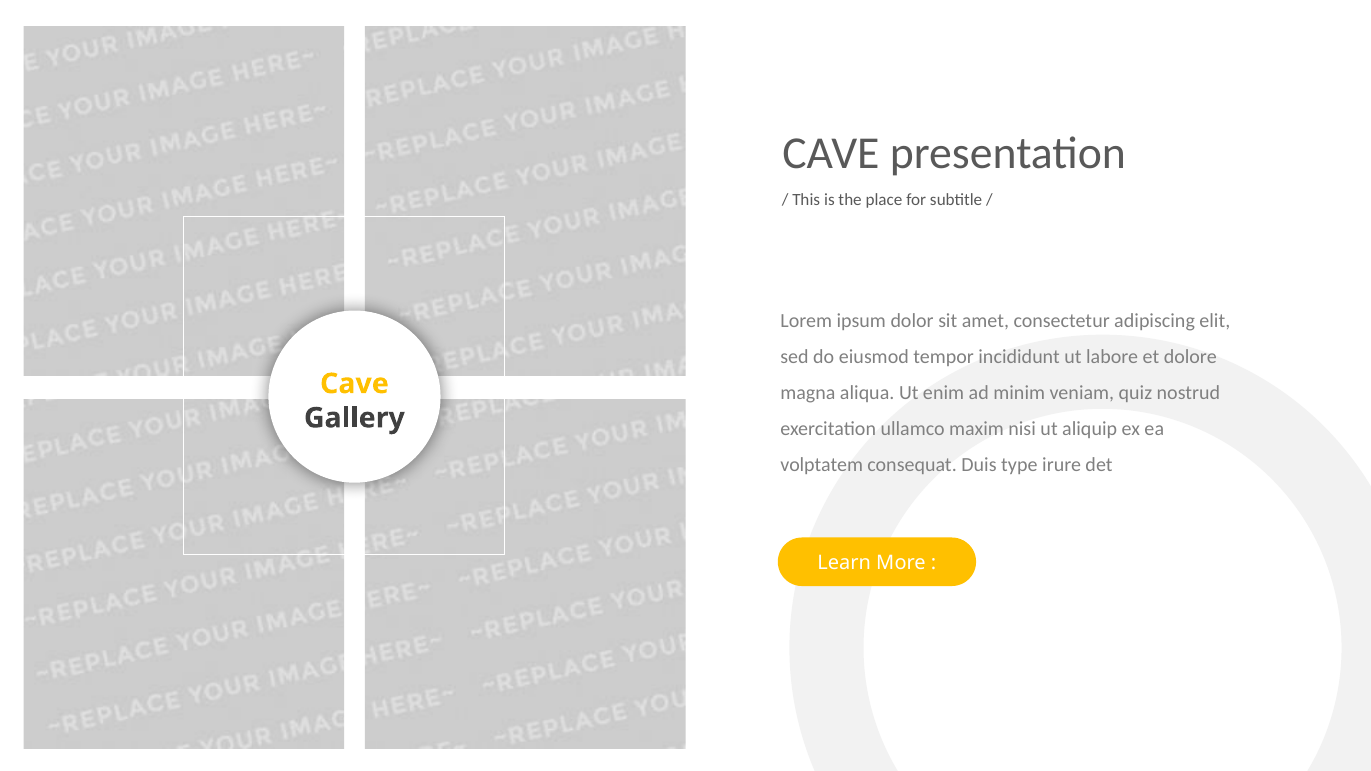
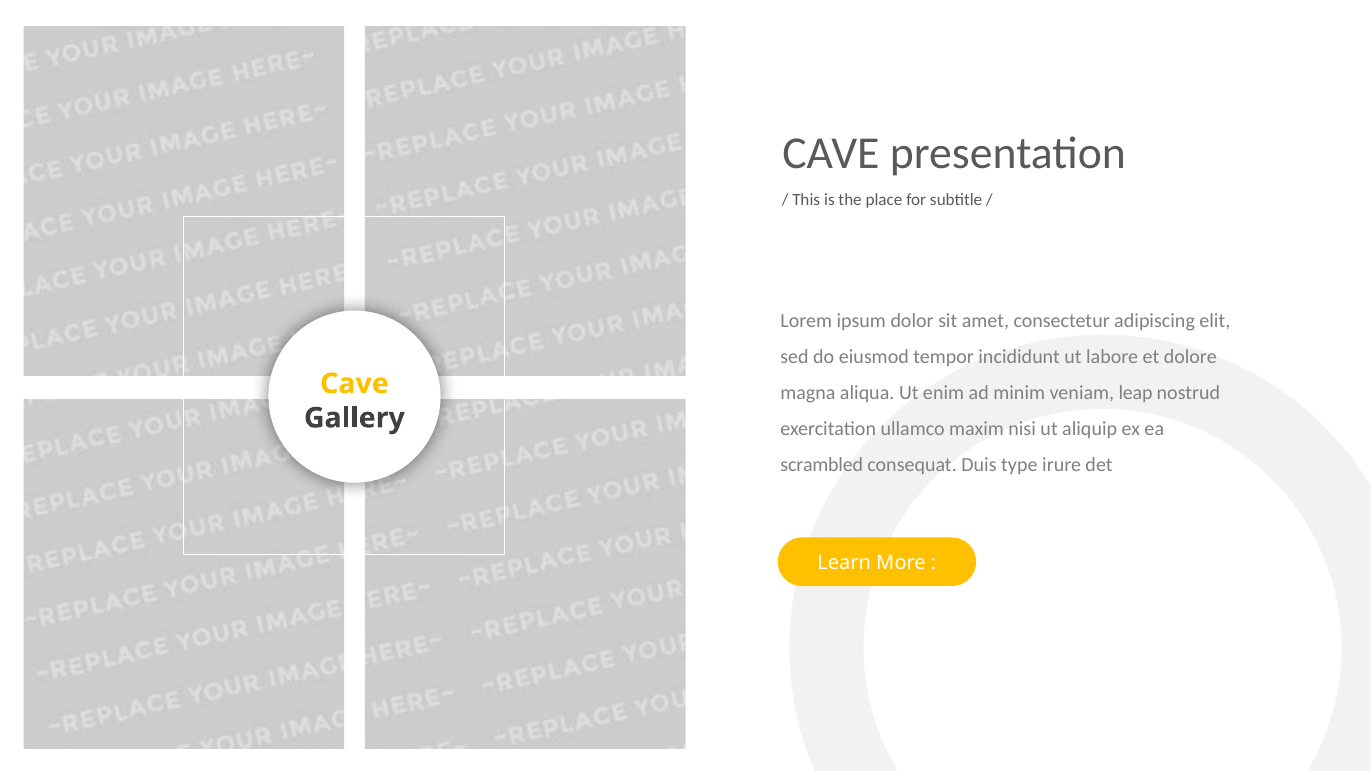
quiz: quiz -> leap
volptatem: volptatem -> scrambled
